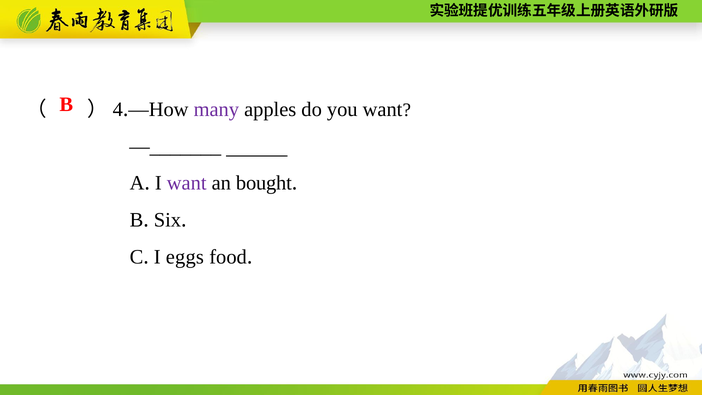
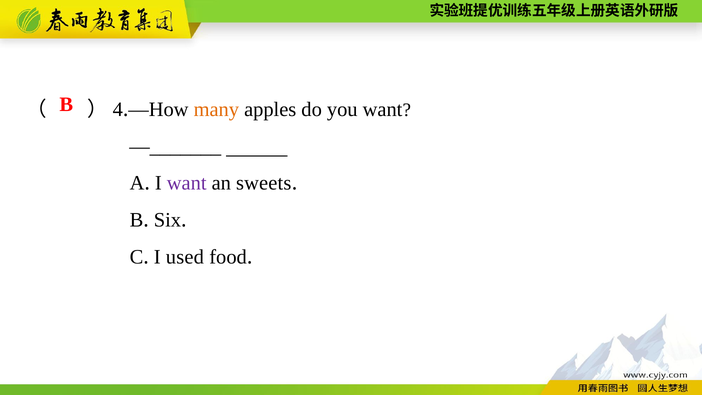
many colour: purple -> orange
bought: bought -> sweets
eggs: eggs -> used
